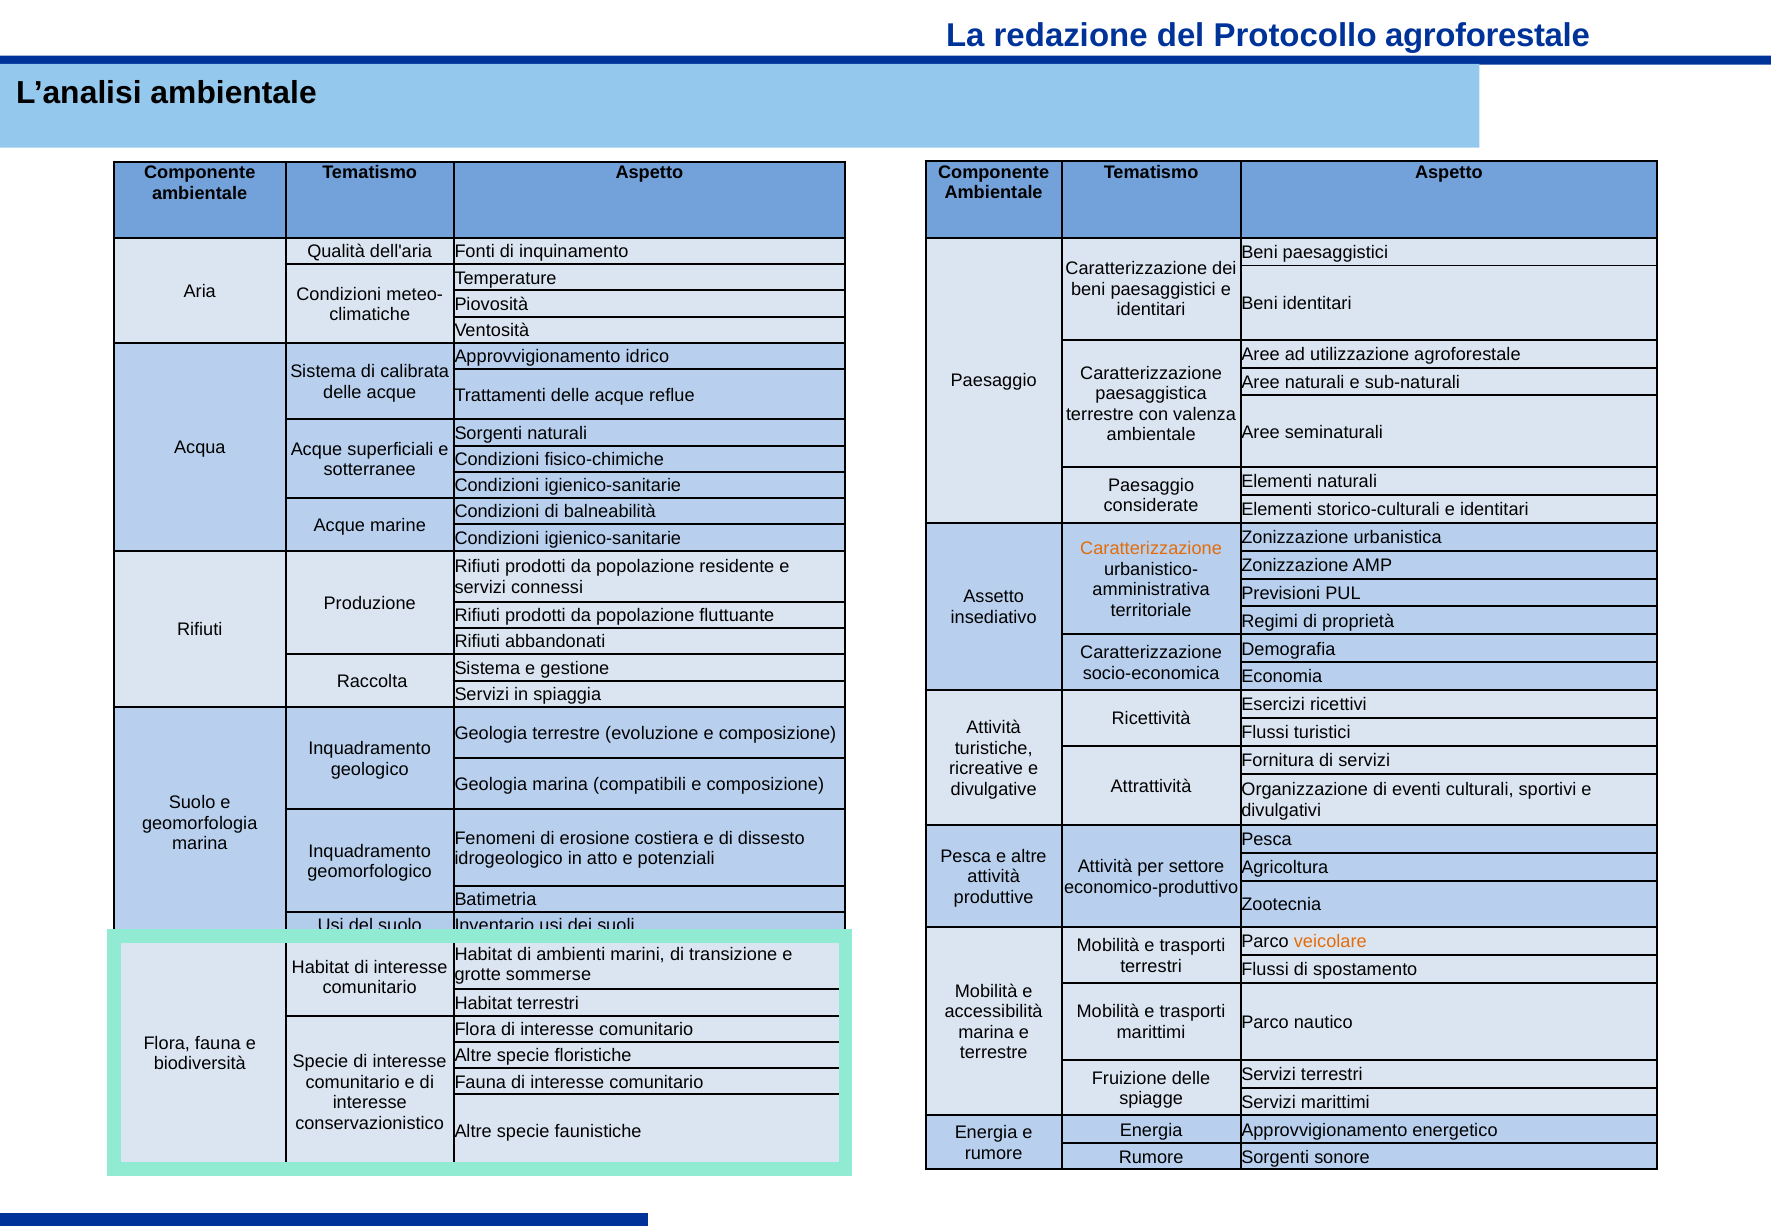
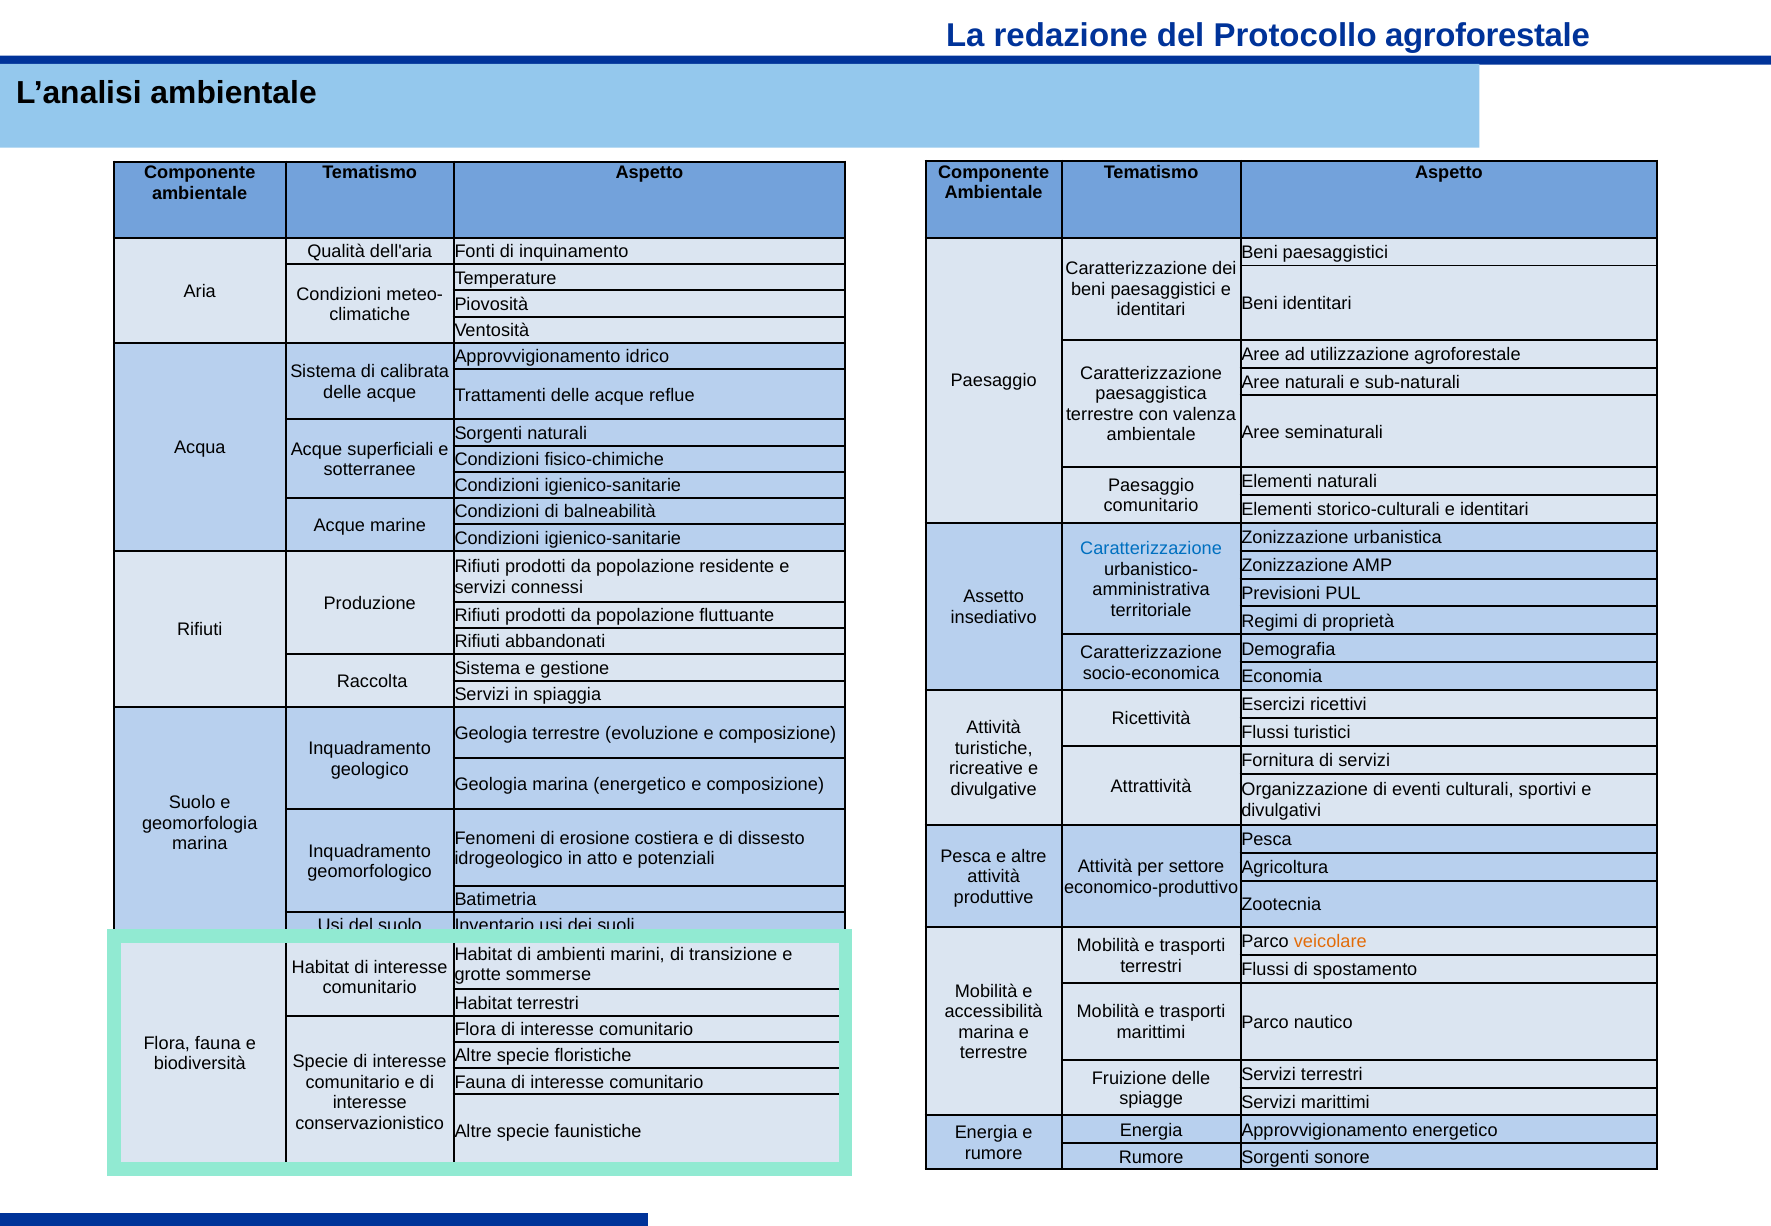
considerate at (1151, 506): considerate -> comunitario
Caratterizzazione at (1151, 549) colour: orange -> blue
marina compatibili: compatibili -> energetico
